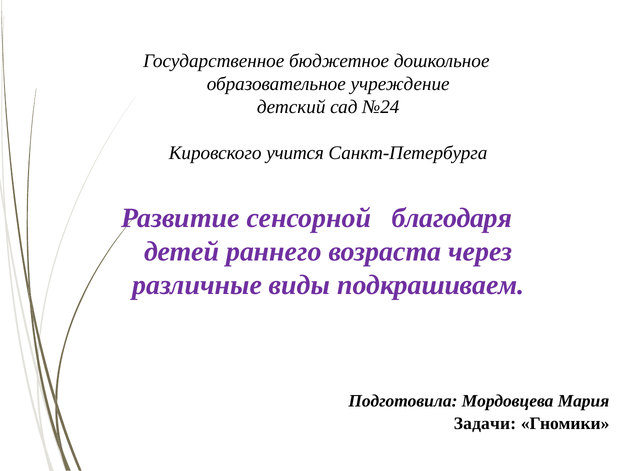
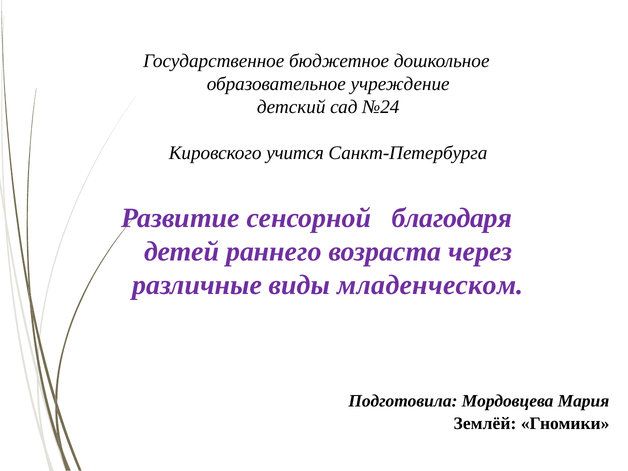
подкрашиваем: подкрашиваем -> младенческом
Задачи: Задачи -> Землёй
